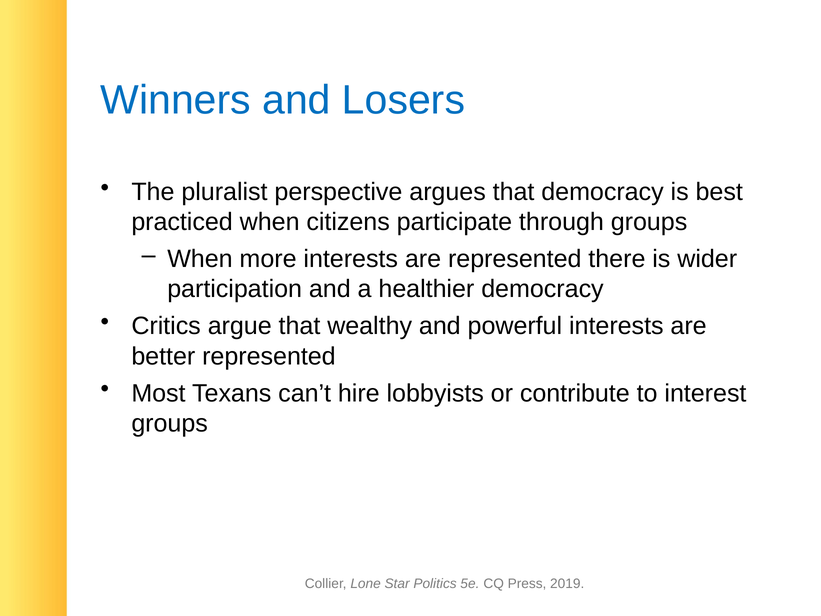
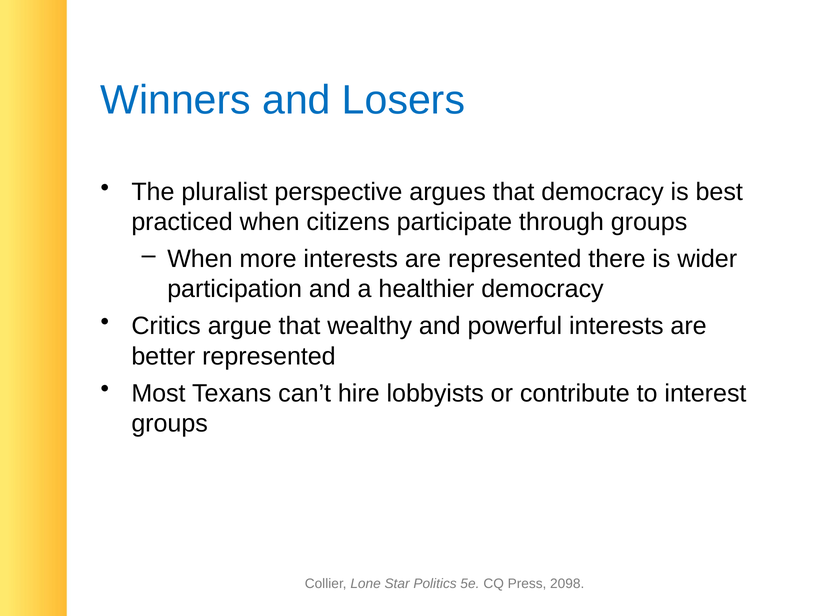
2019: 2019 -> 2098
